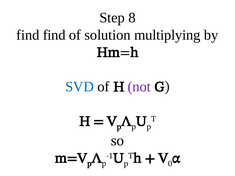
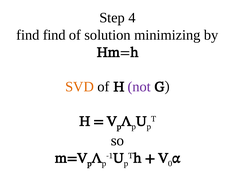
8: 8 -> 4
multiplying: multiplying -> minimizing
SVD colour: blue -> orange
